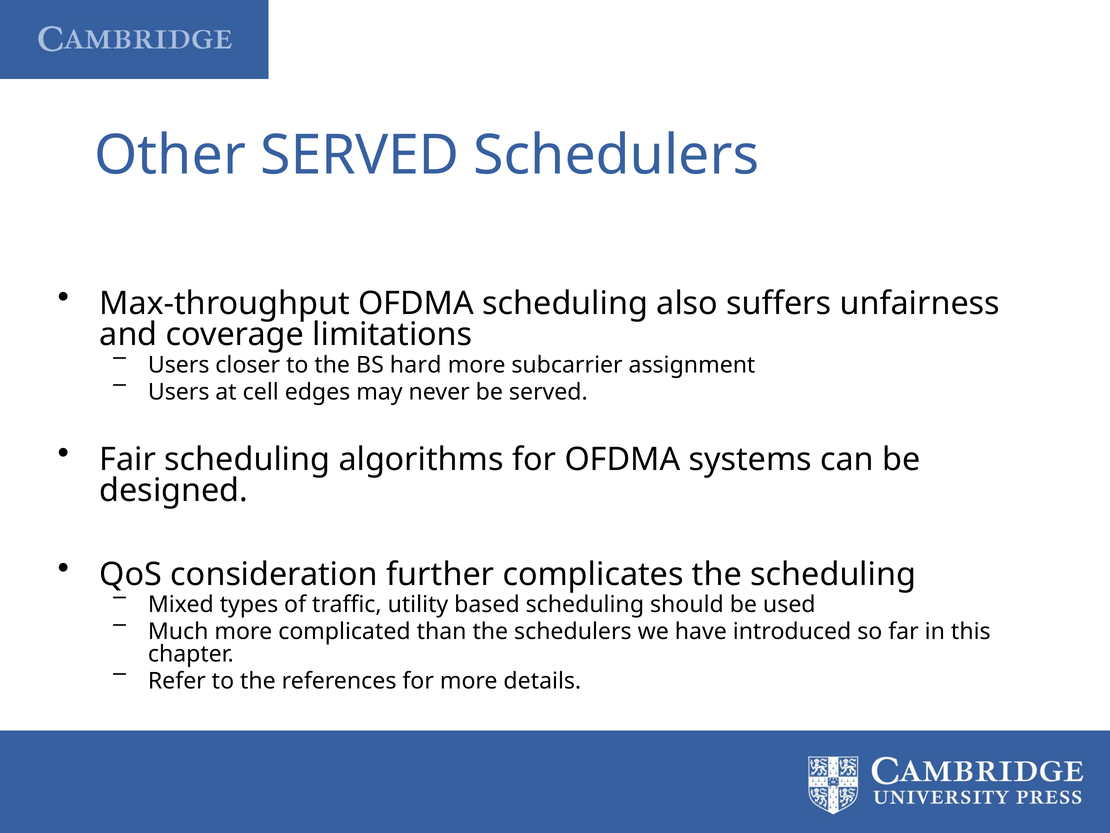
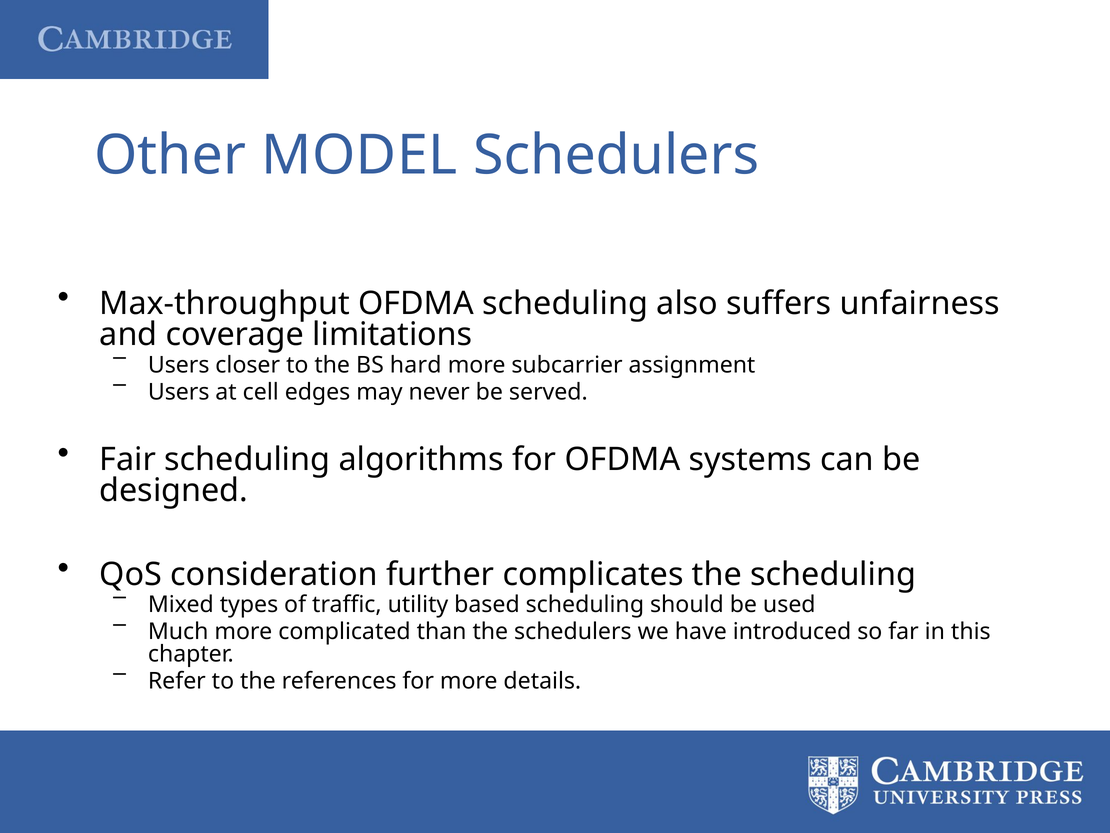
Other SERVED: SERVED -> MODEL
